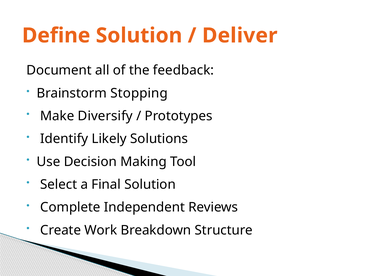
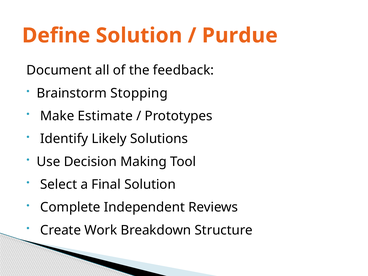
Deliver: Deliver -> Purdue
Diversify: Diversify -> Estimate
